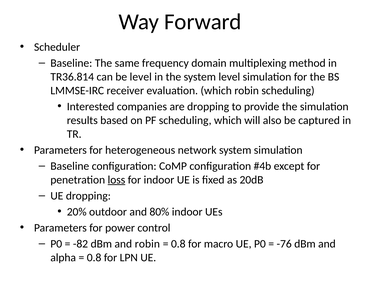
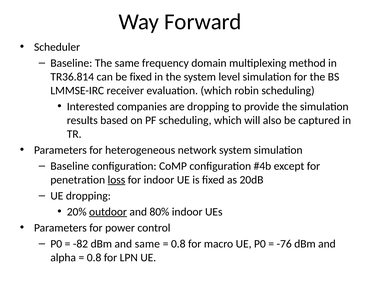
be level: level -> fixed
outdoor underline: none -> present
and robin: robin -> same
